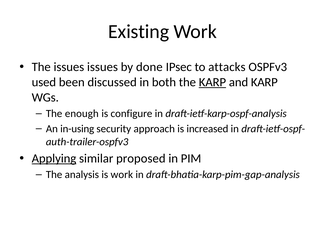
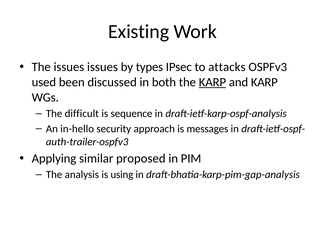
done: done -> types
enough: enough -> difficult
configure: configure -> sequence
in-using: in-using -> in-hello
increased: increased -> messages
Applying underline: present -> none
is work: work -> using
